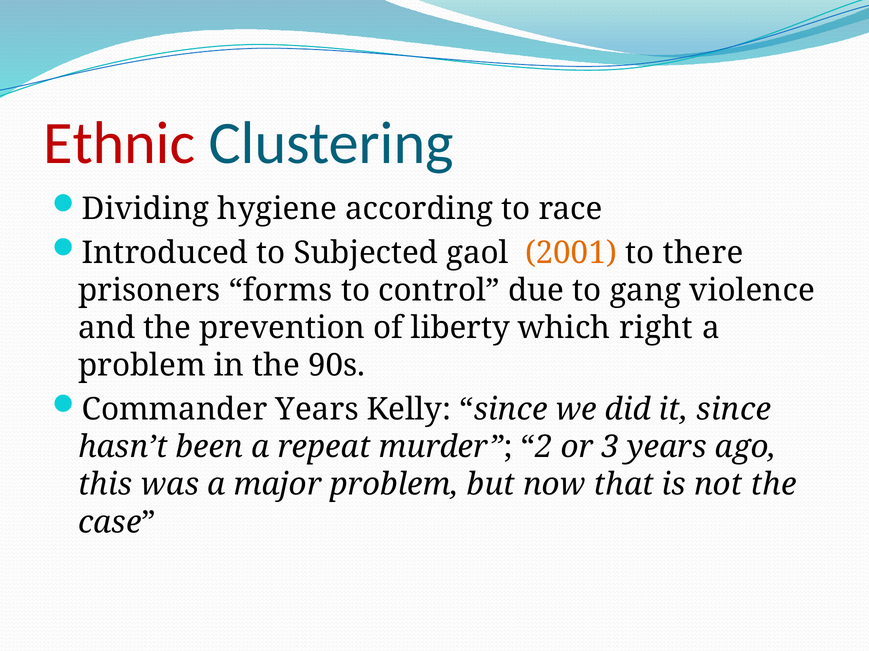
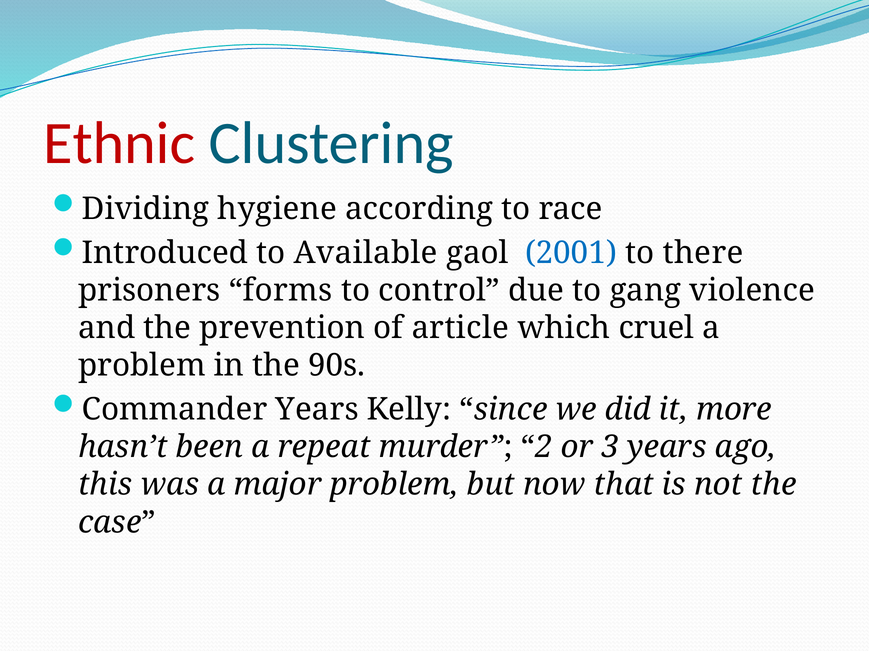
Subjected: Subjected -> Available
2001 colour: orange -> blue
liberty: liberty -> article
right: right -> cruel
it since: since -> more
